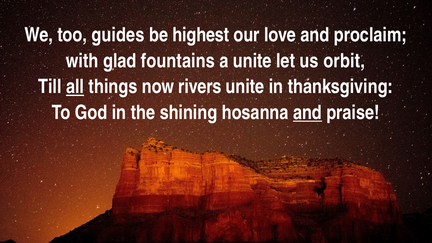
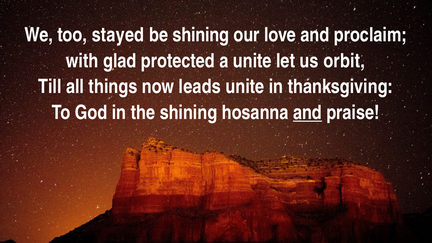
guides: guides -> stayed
be highest: highest -> shining
fountains: fountains -> protected
all underline: present -> none
rivers: rivers -> leads
